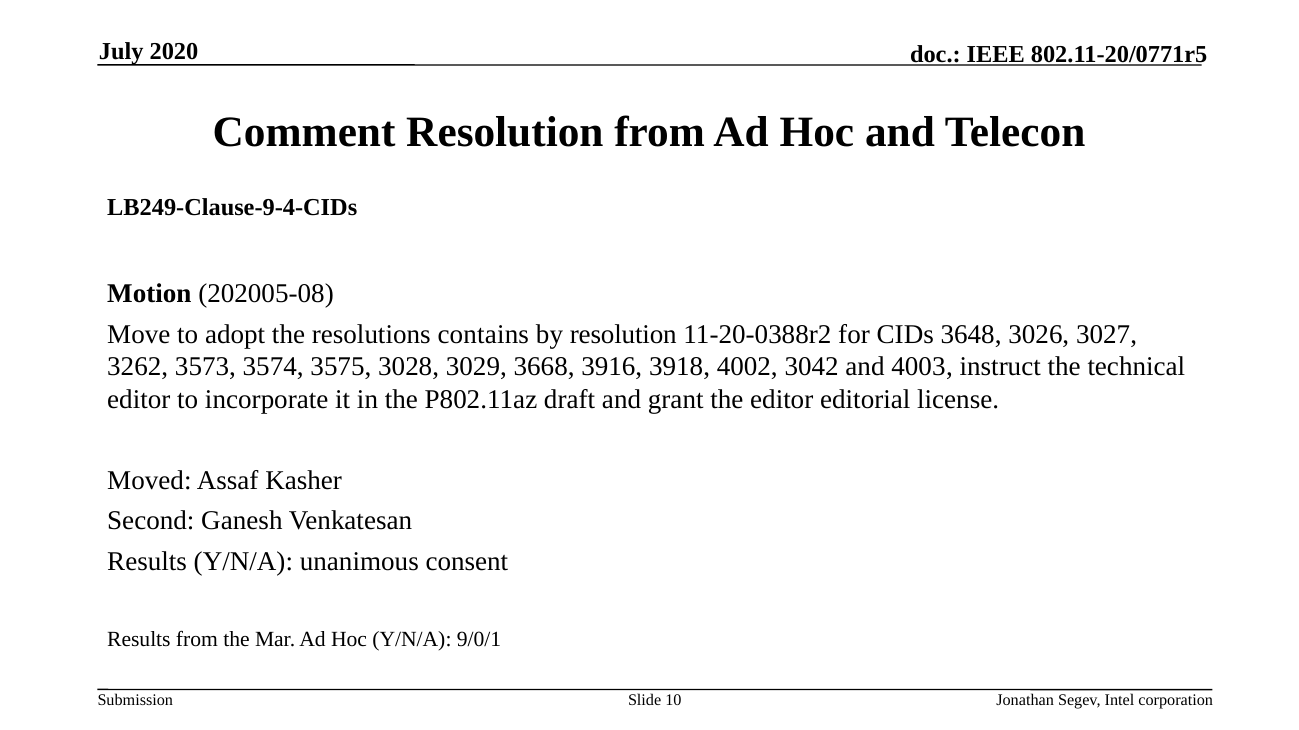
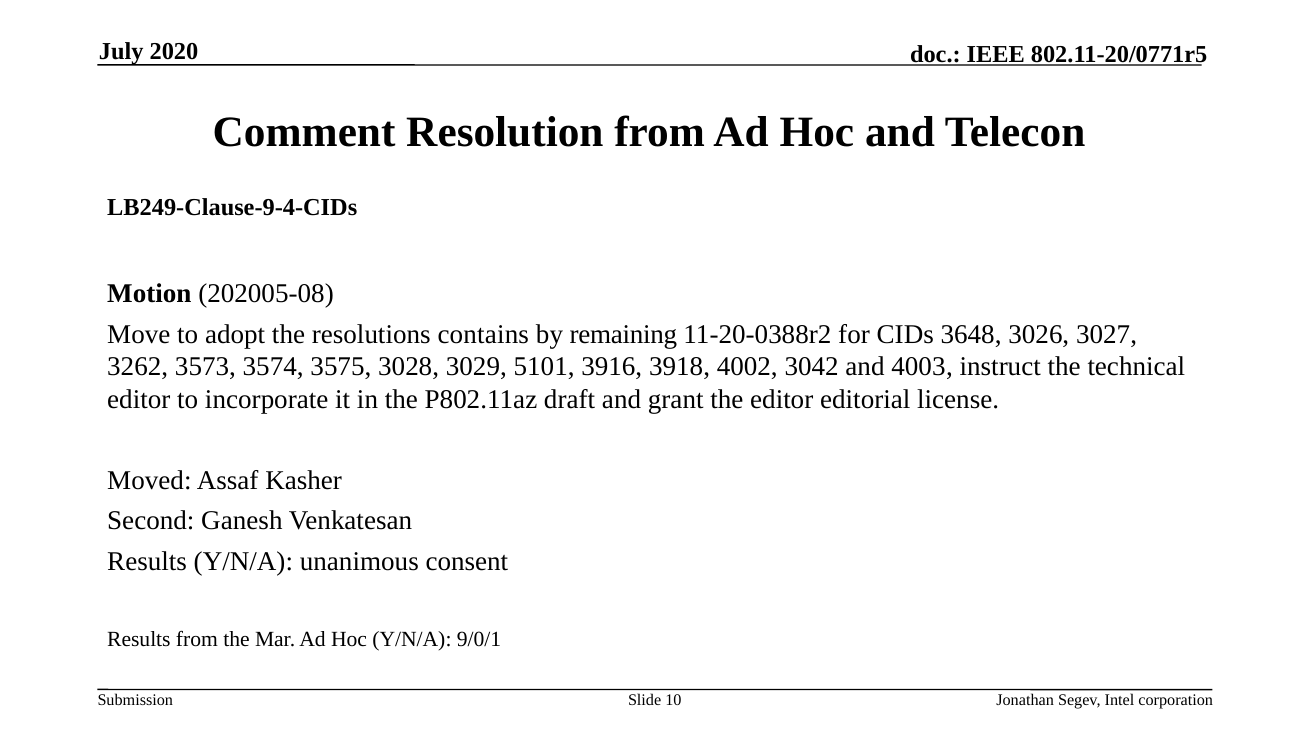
by resolution: resolution -> remaining
3668: 3668 -> 5101
